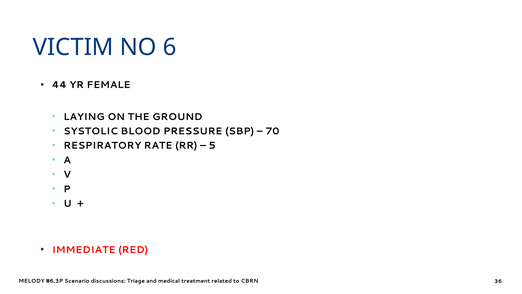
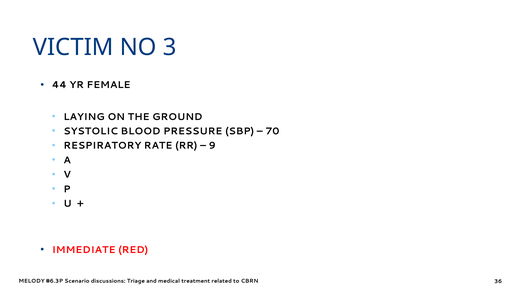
6: 6 -> 3
5: 5 -> 9
